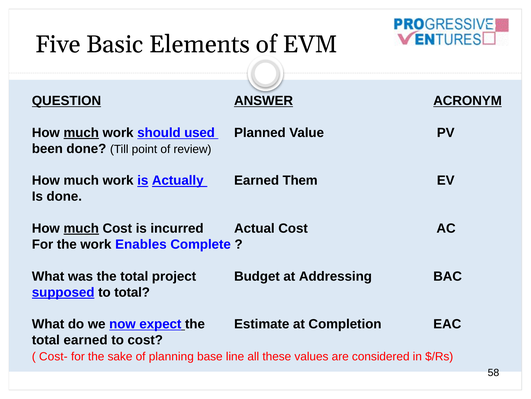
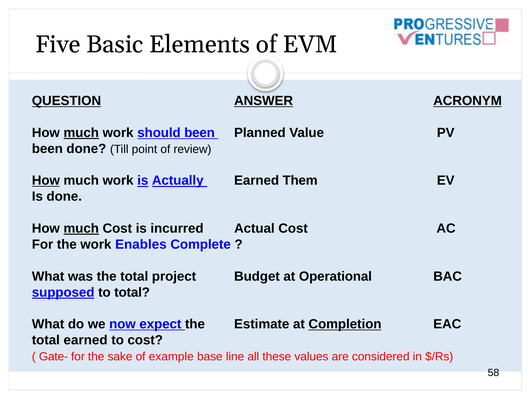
should used: used -> been
How at (46, 180) underline: none -> present
Addressing: Addressing -> Operational
Completion underline: none -> present
Cost-: Cost- -> Gate-
planning: planning -> example
